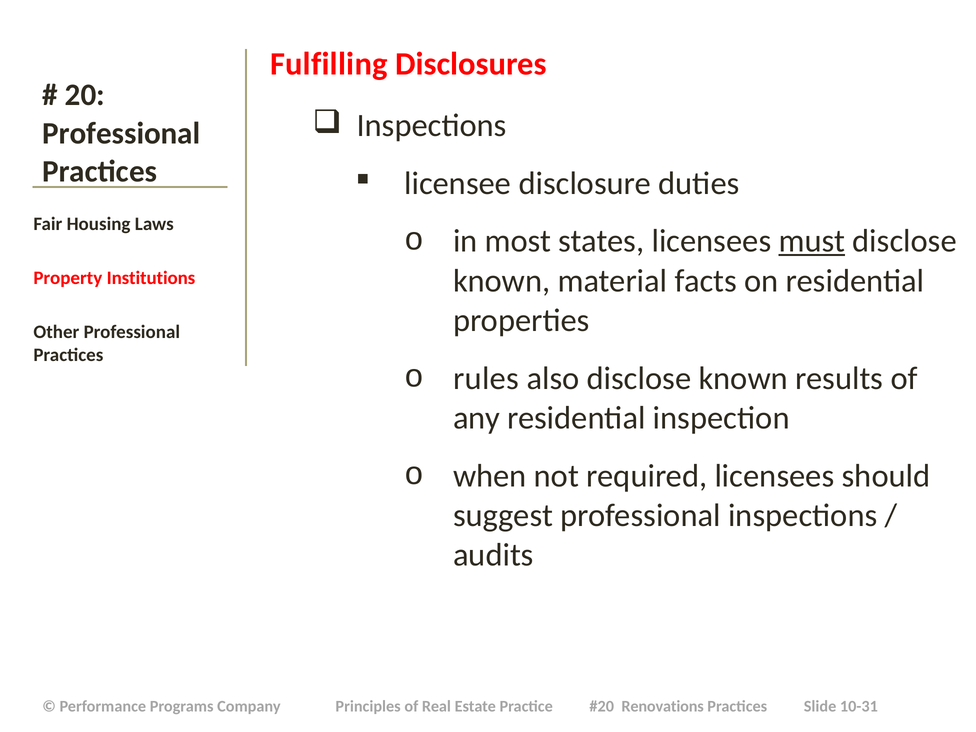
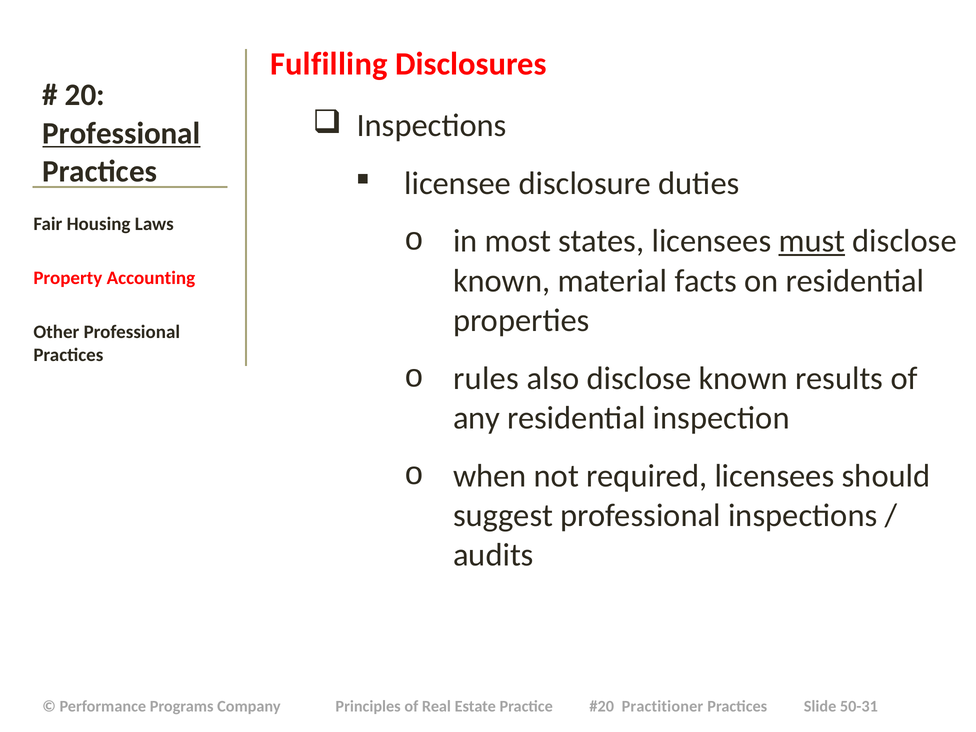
Professional at (121, 133) underline: none -> present
Institutions: Institutions -> Accounting
Renovations: Renovations -> Practitioner
10-31: 10-31 -> 50-31
